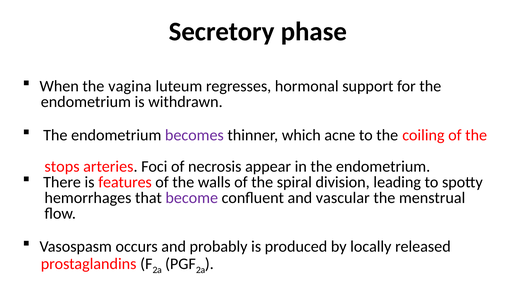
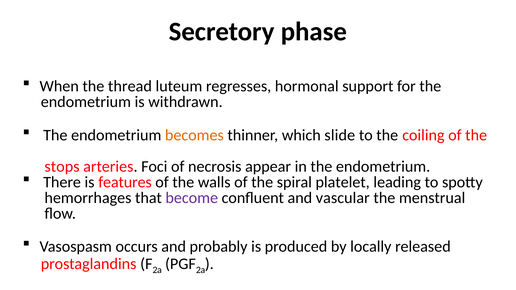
vagina: vagina -> thread
becomes colour: purple -> orange
acne: acne -> slide
division: division -> platelet
